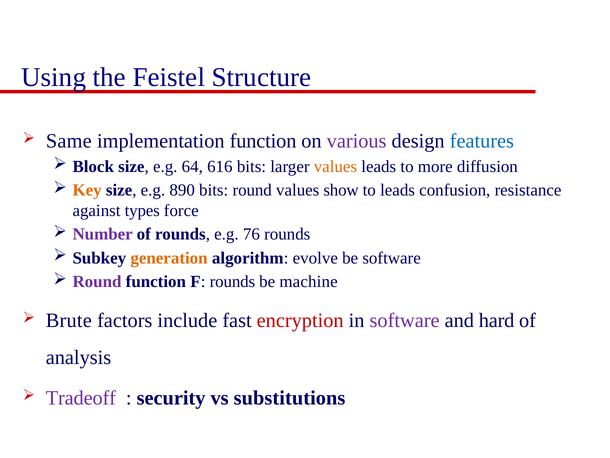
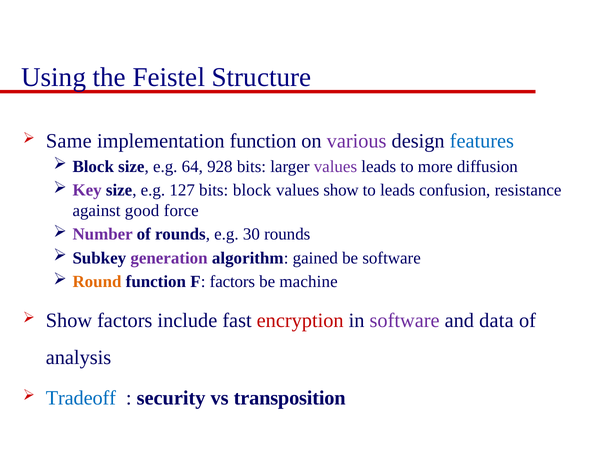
616: 616 -> 928
values at (335, 166) colour: orange -> purple
Key colour: orange -> purple
890: 890 -> 127
bits round: round -> block
types: types -> good
76: 76 -> 30
generation colour: orange -> purple
evolve: evolve -> gained
Round at (97, 282) colour: purple -> orange
F rounds: rounds -> factors
Brute at (69, 320): Brute -> Show
hard: hard -> data
Tradeoff colour: purple -> blue
substitutions: substitutions -> transposition
